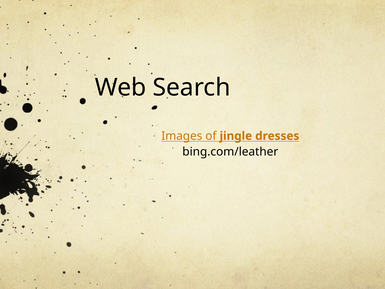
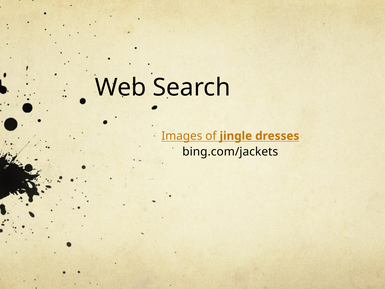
bing.com/leather: bing.com/leather -> bing.com/jackets
